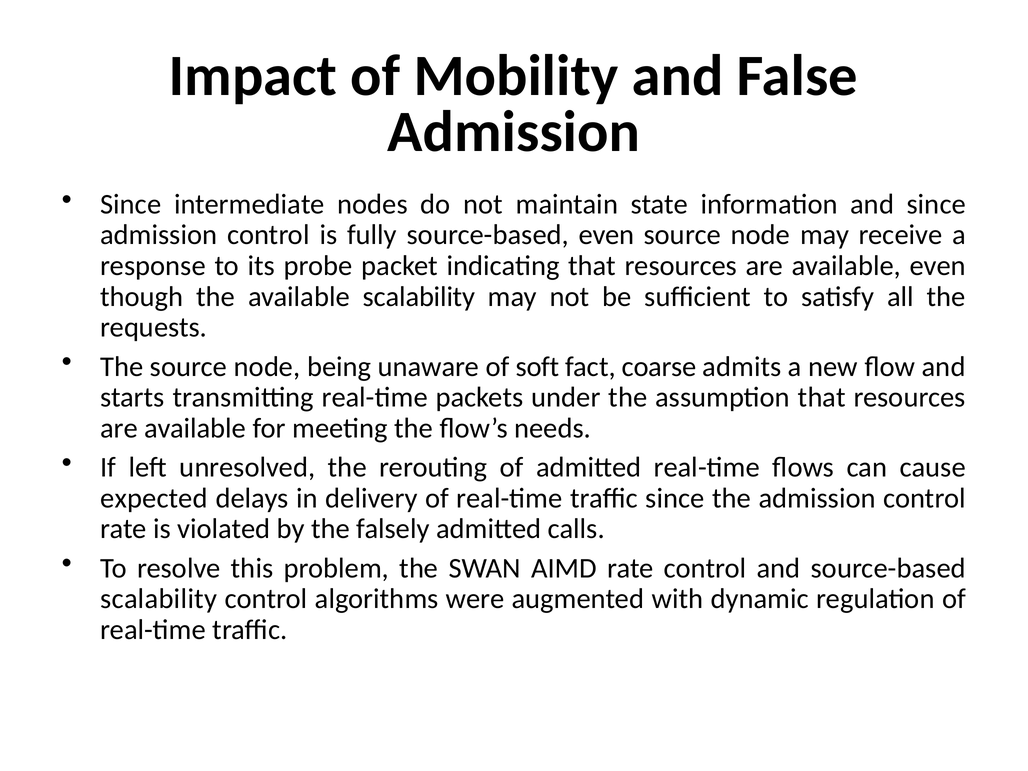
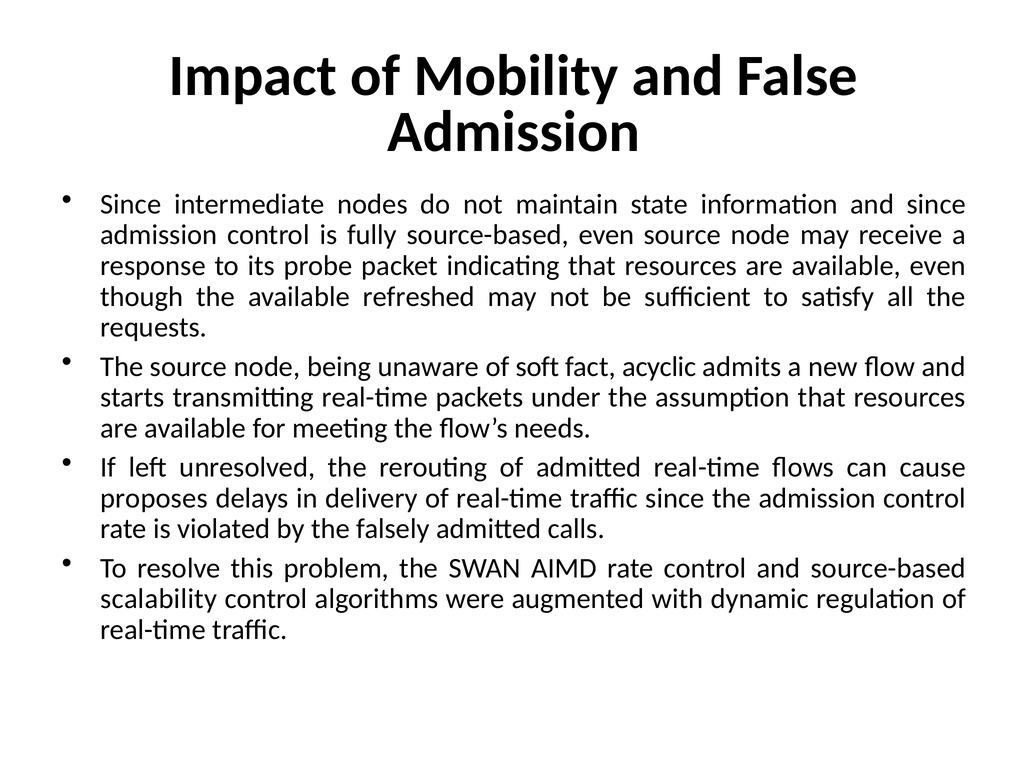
available scalability: scalability -> refreshed
coarse: coarse -> acyclic
expected: expected -> proposes
